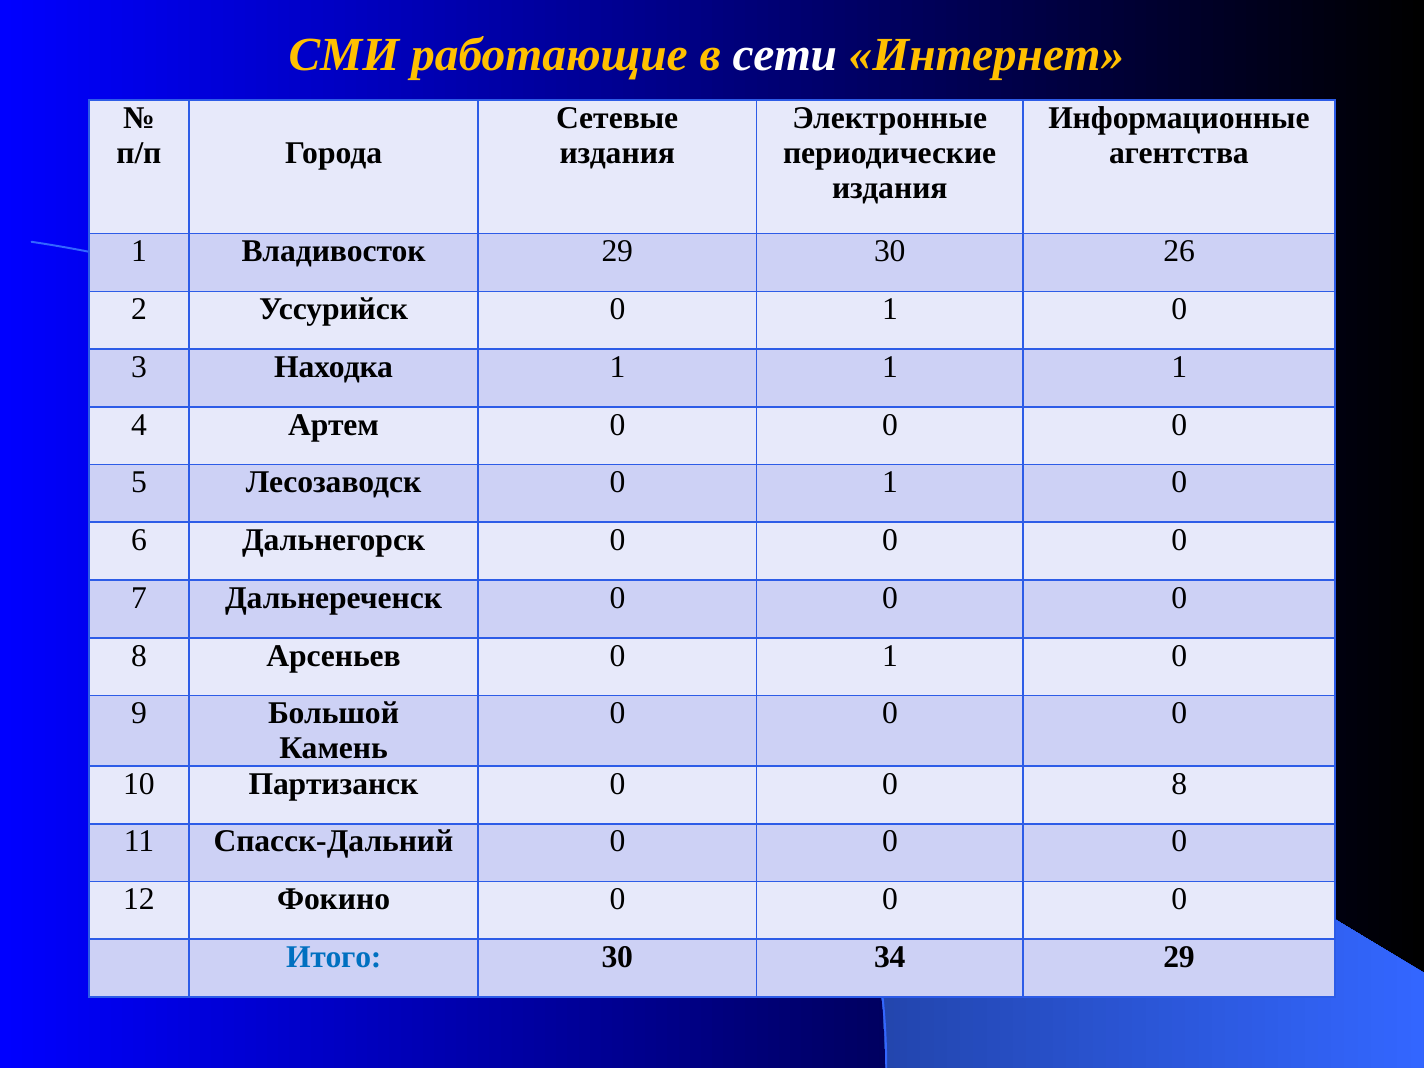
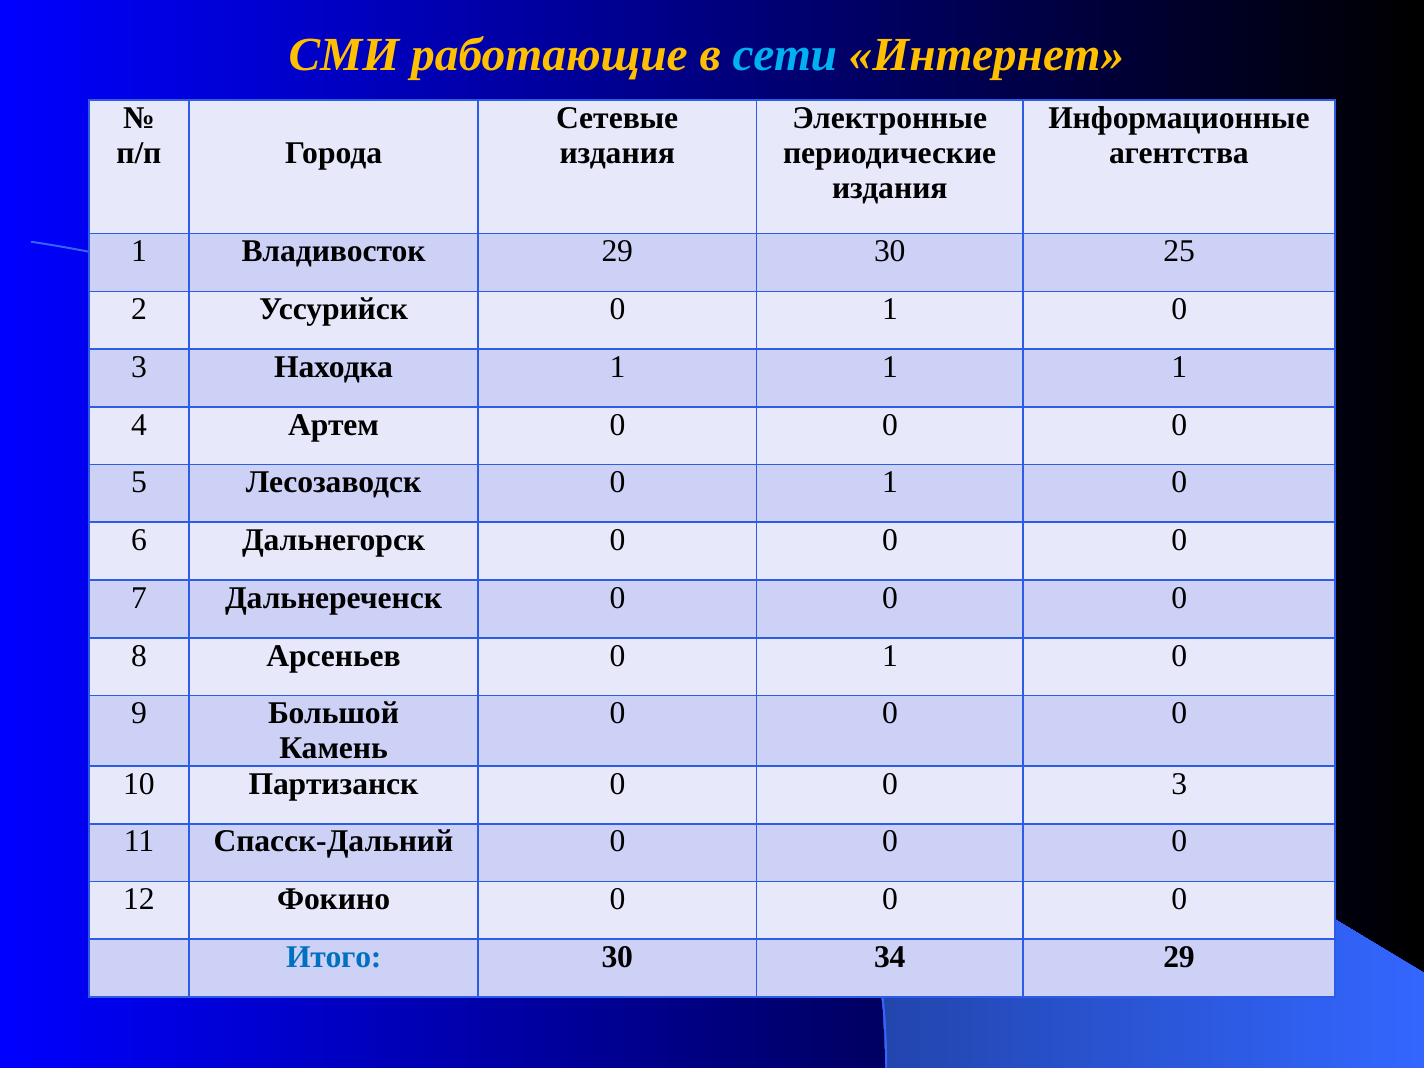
сети colour: white -> light blue
26: 26 -> 25
Партизанск 0 0 8: 8 -> 3
